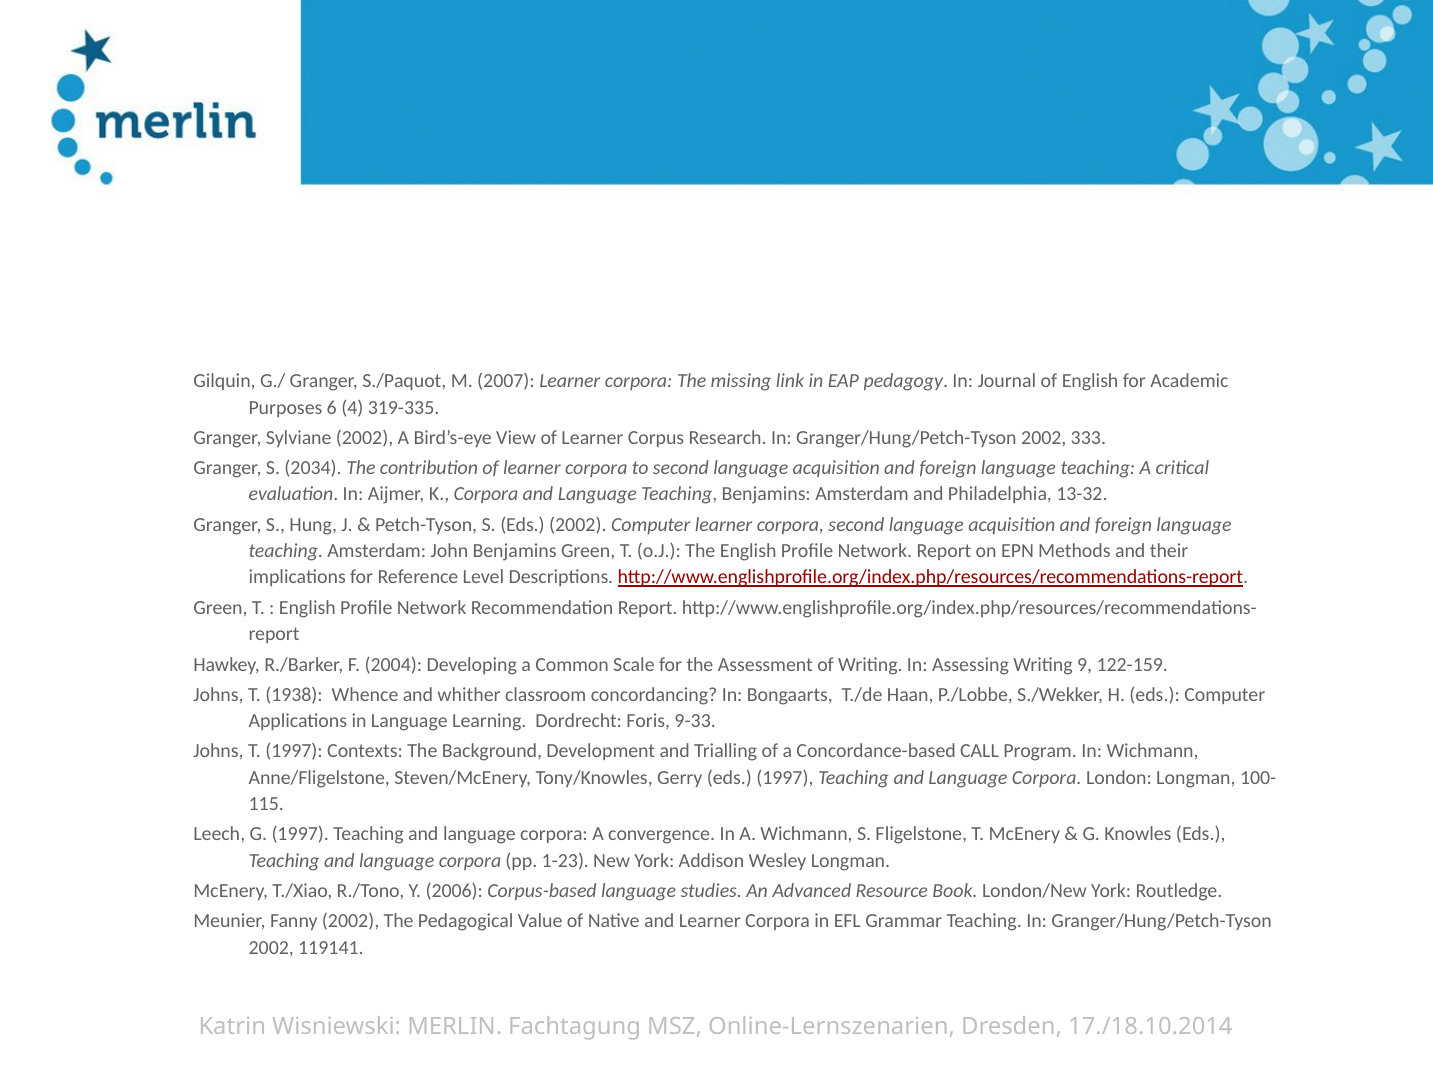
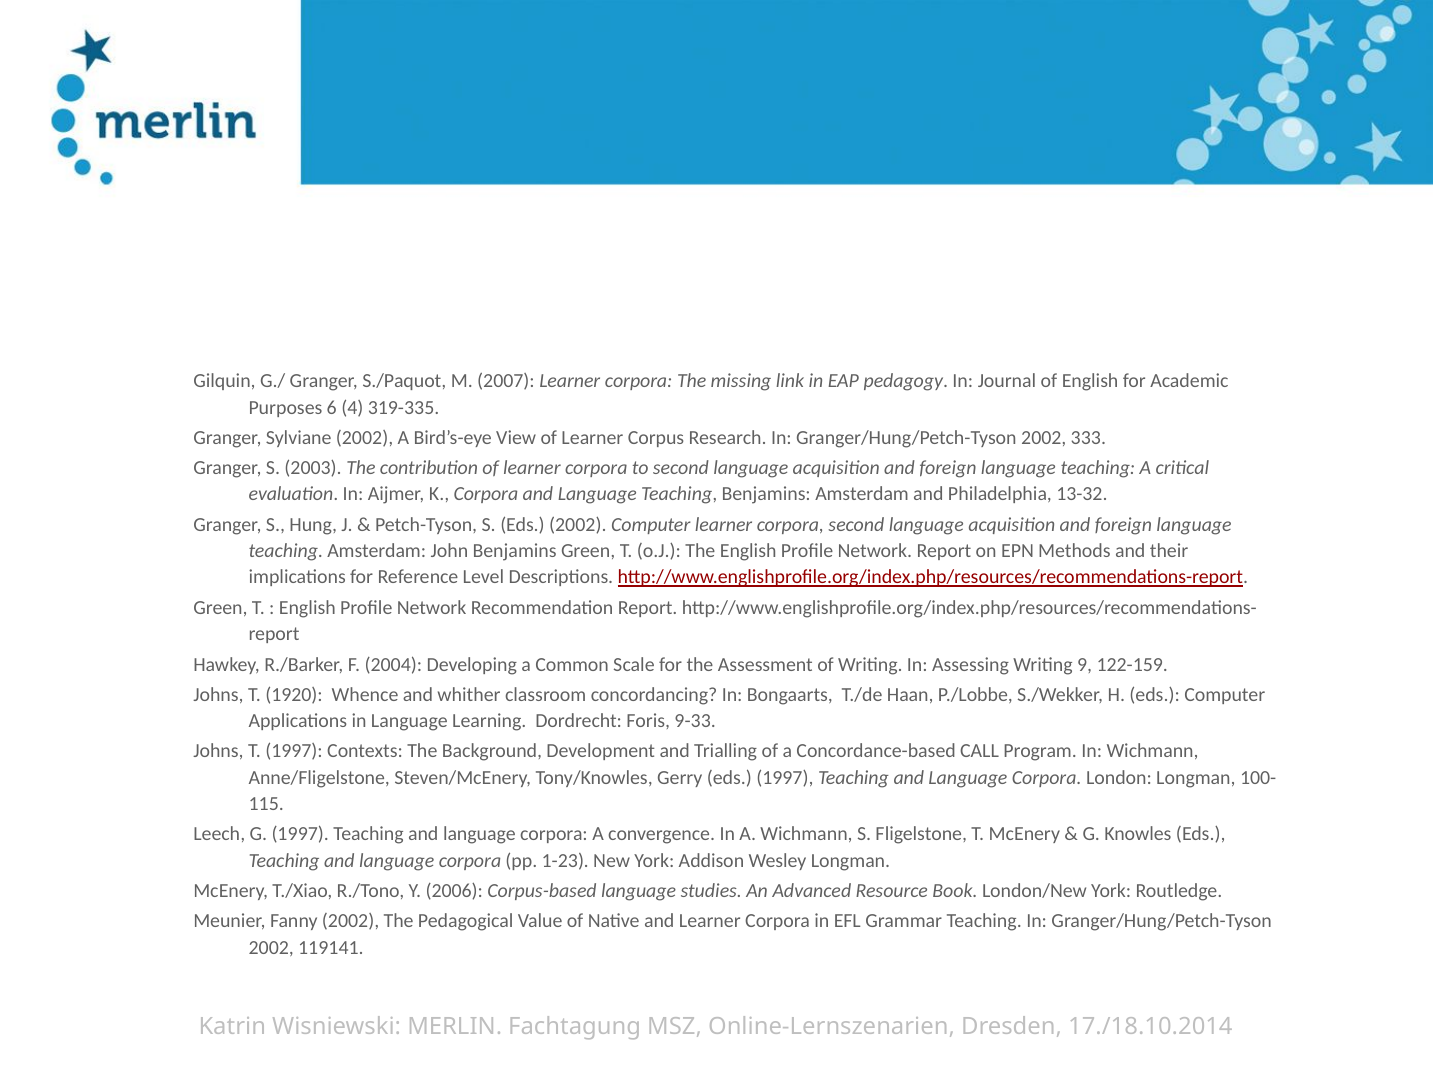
2034: 2034 -> 2003
1938: 1938 -> 1920
